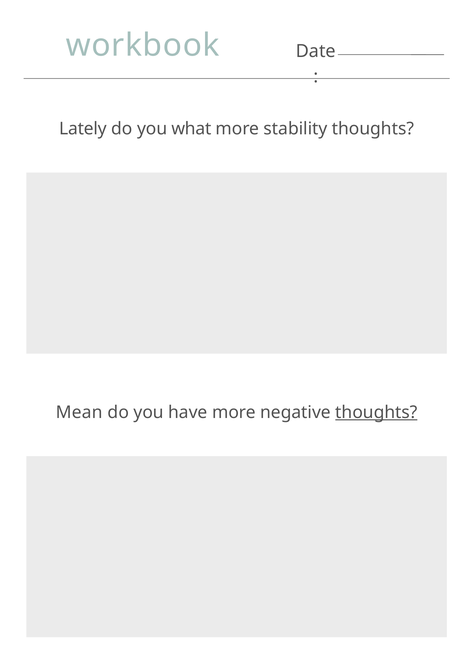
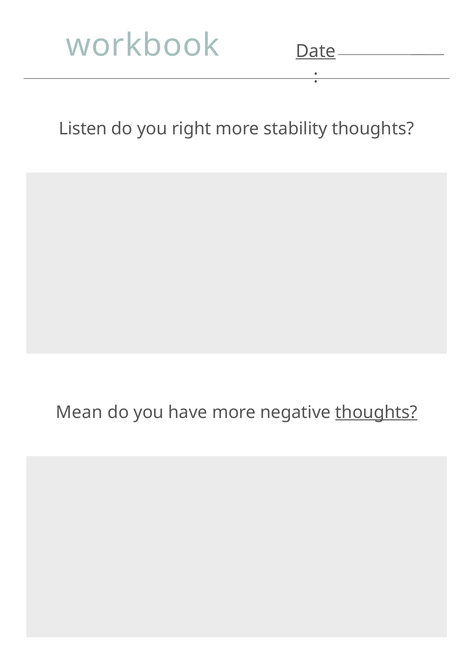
Date underline: none -> present
Lately: Lately -> Listen
what: what -> right
